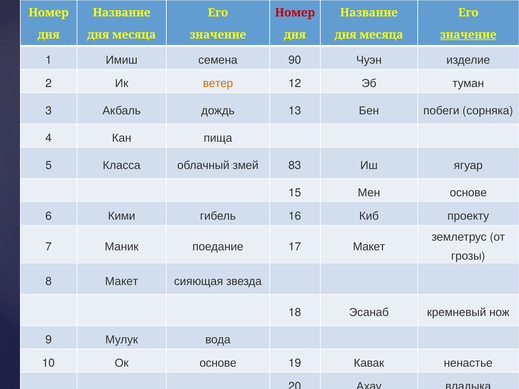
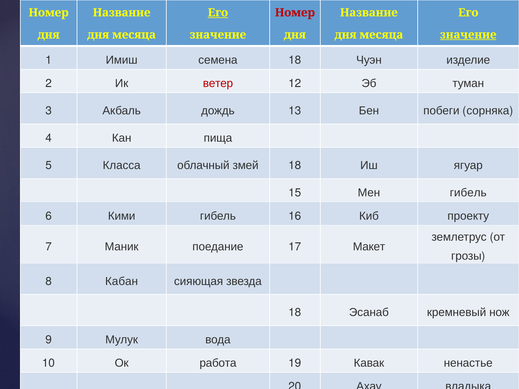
Его at (218, 13) underline: none -> present
семена 90: 90 -> 18
ветер colour: orange -> red
змей 83: 83 -> 18
Мен основе: основе -> гибель
8 Макет: Макет -> Кабан
Ок основе: основе -> работа
